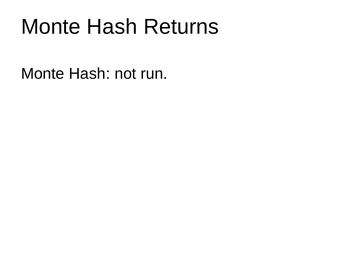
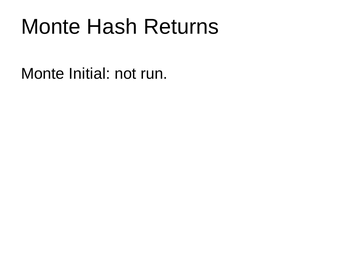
Hash at (89, 74): Hash -> Initial
